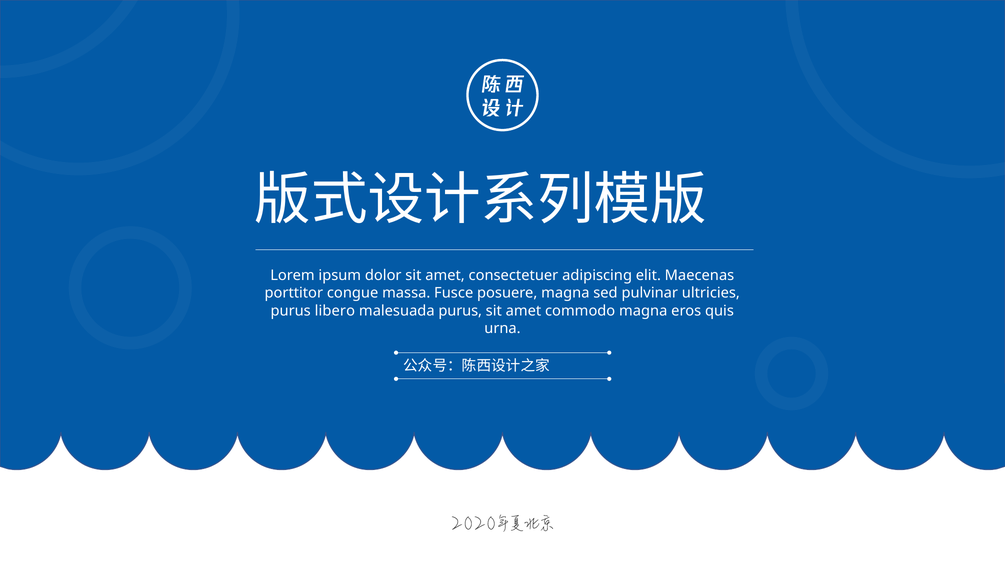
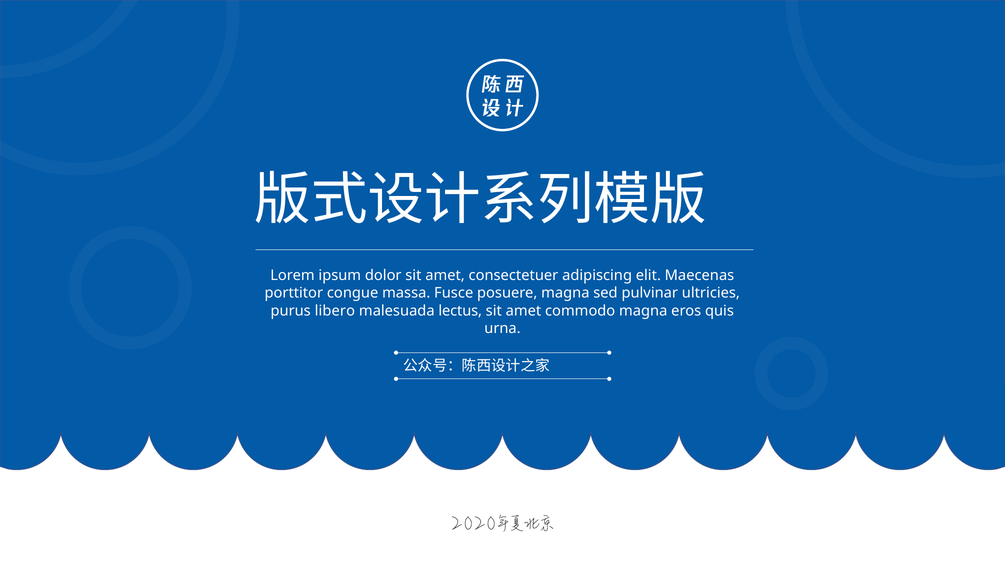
malesuada purus: purus -> lectus
